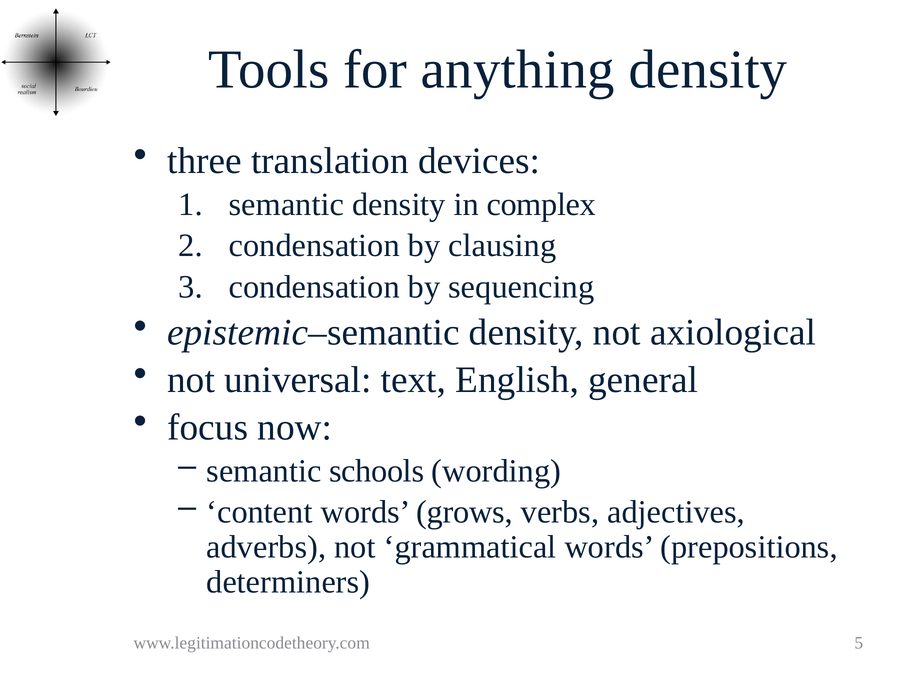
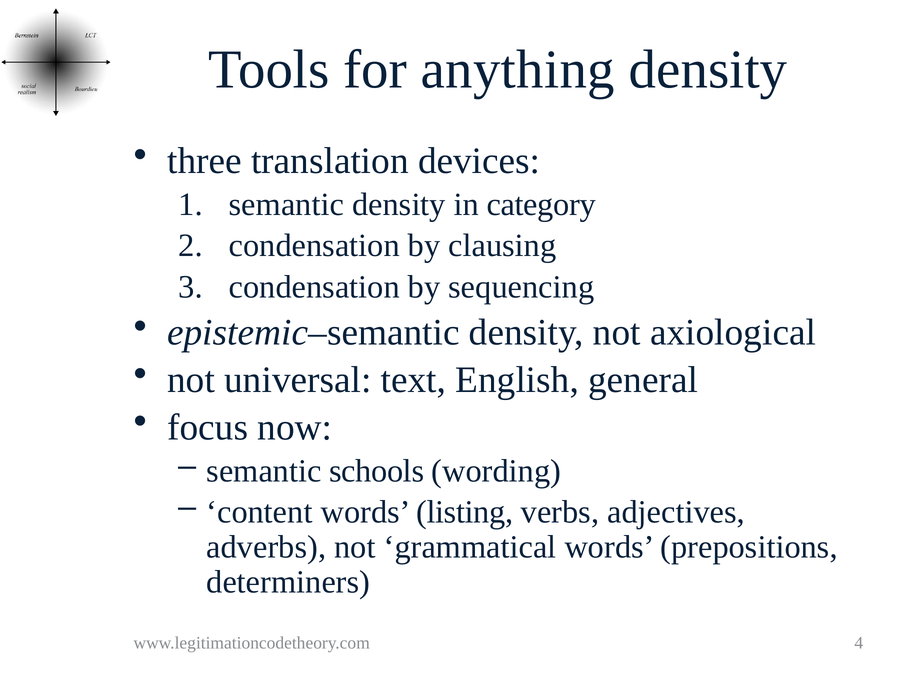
complex: complex -> category
grows: grows -> listing
5: 5 -> 4
